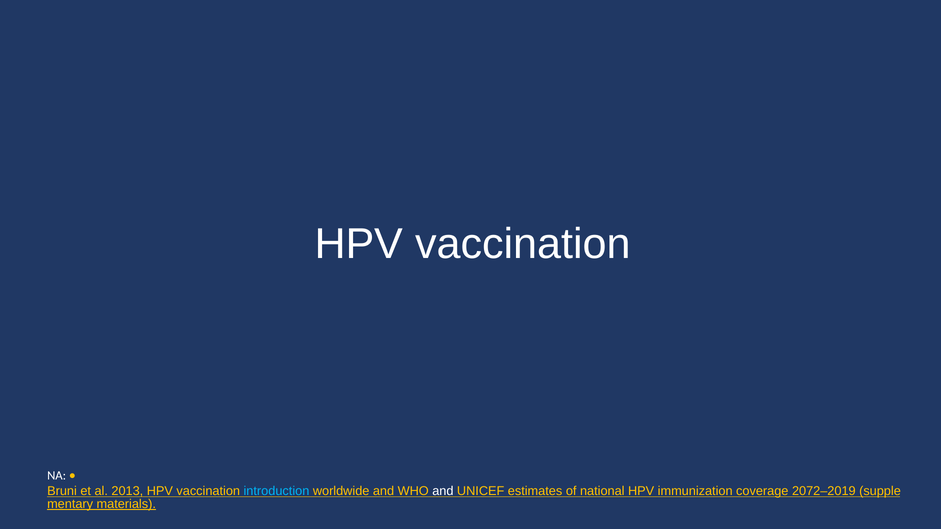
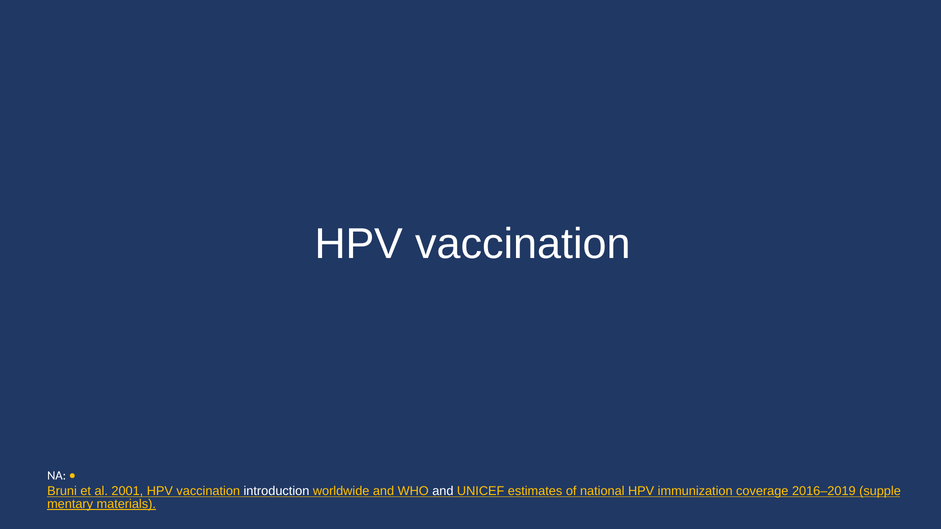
2013: 2013 -> 2001
introduction colour: light blue -> white
2072–2019: 2072–2019 -> 2016–2019
